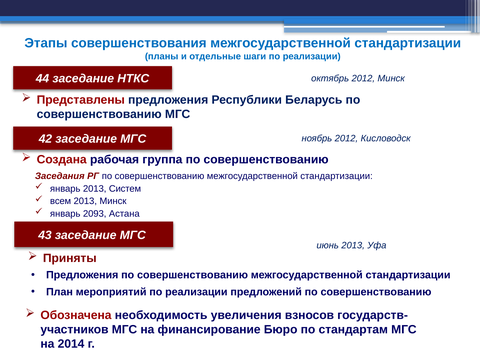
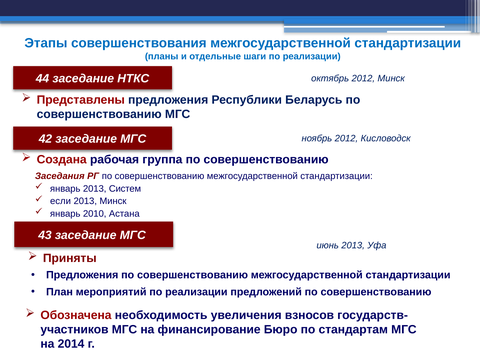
всем: всем -> если
2093: 2093 -> 2010
